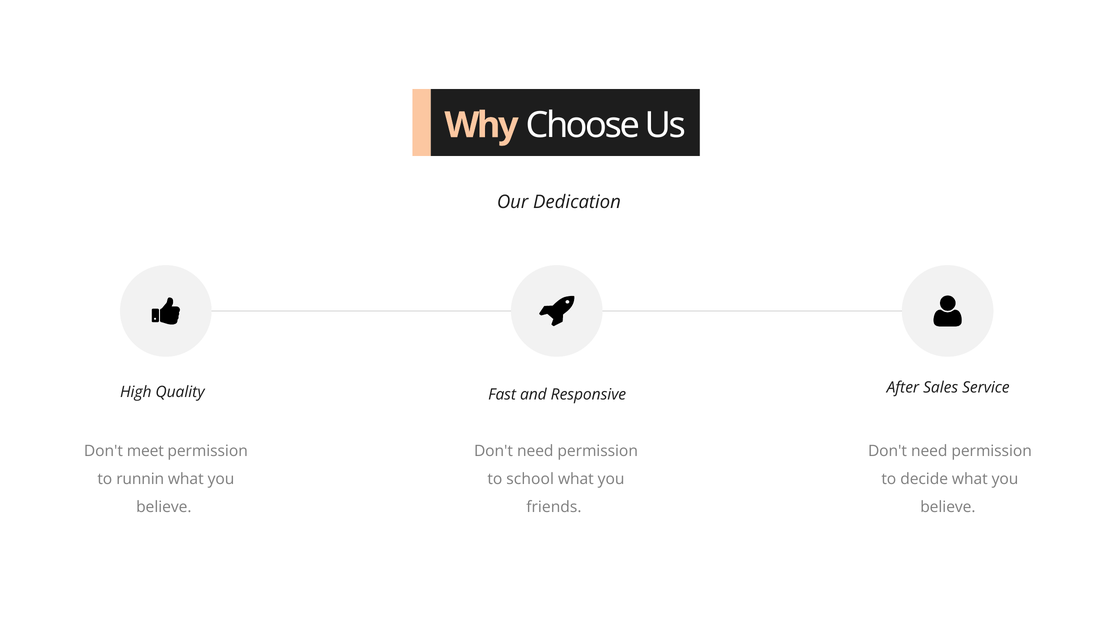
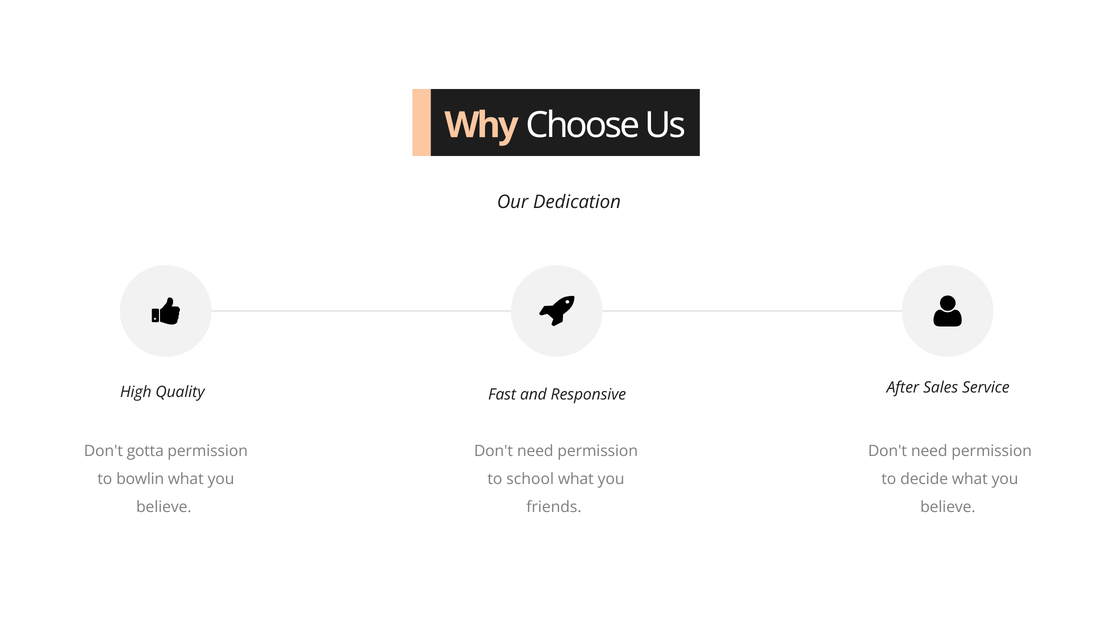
meet: meet -> gotta
runnin: runnin -> bowlin
